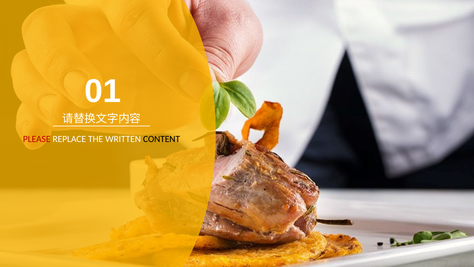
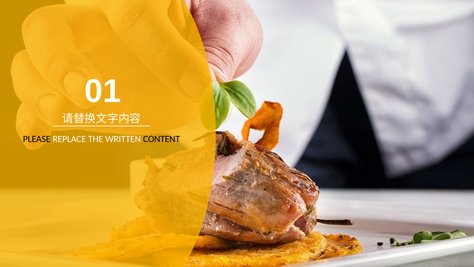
PLEASE colour: red -> black
